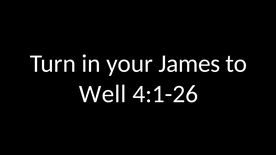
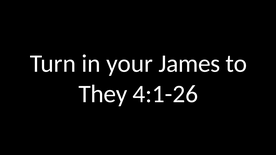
Well: Well -> They
